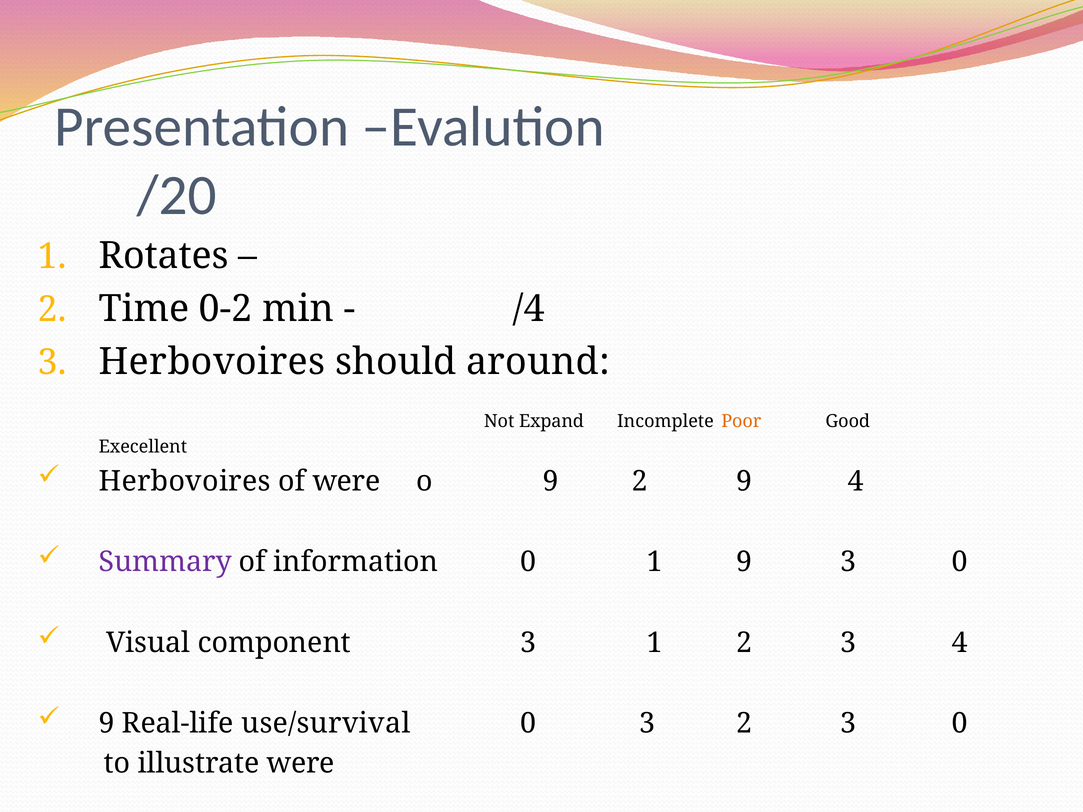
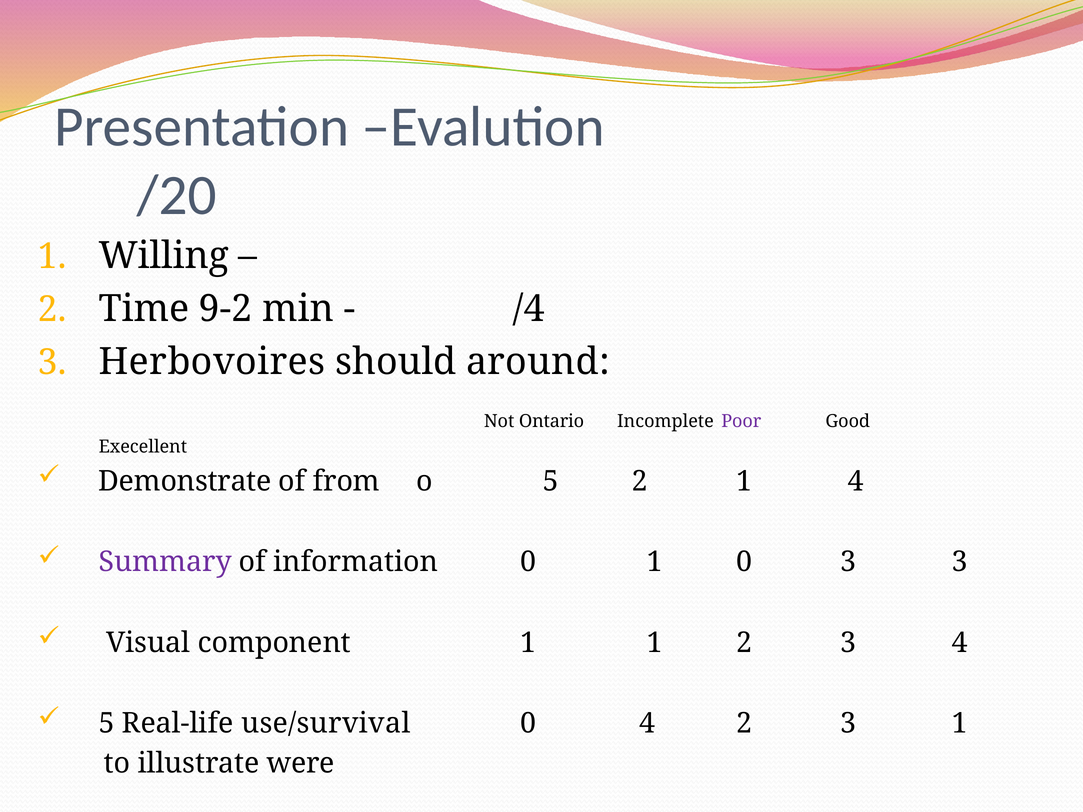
Rotates: Rotates -> Willing
0-2: 0-2 -> 9-2
Expand: Expand -> Ontario
Poor colour: orange -> purple
Herbovoires at (185, 482): Herbovoires -> Demonstrate
of were: were -> from
o 9: 9 -> 5
2 9: 9 -> 1
1 9: 9 -> 0
0 at (960, 562): 0 -> 3
component 3: 3 -> 1
9 at (107, 723): 9 -> 5
0 3: 3 -> 4
2 3 0: 0 -> 1
